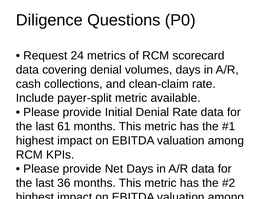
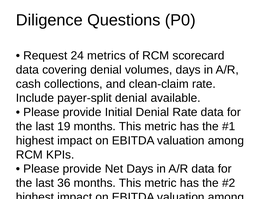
payer-split metric: metric -> denial
61: 61 -> 19
